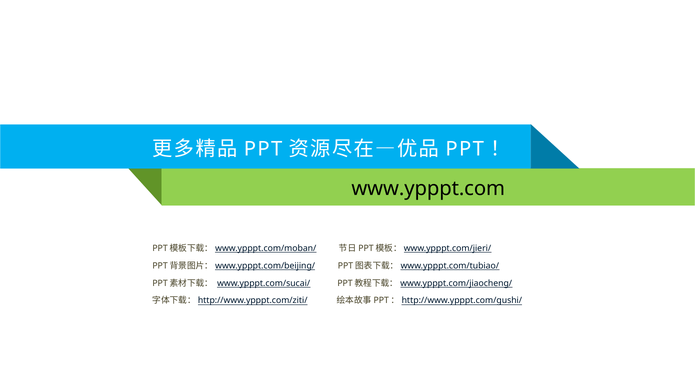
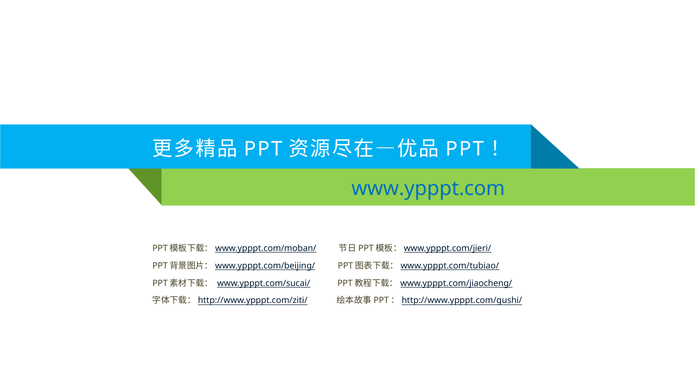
www.ypppt.com colour: black -> blue
